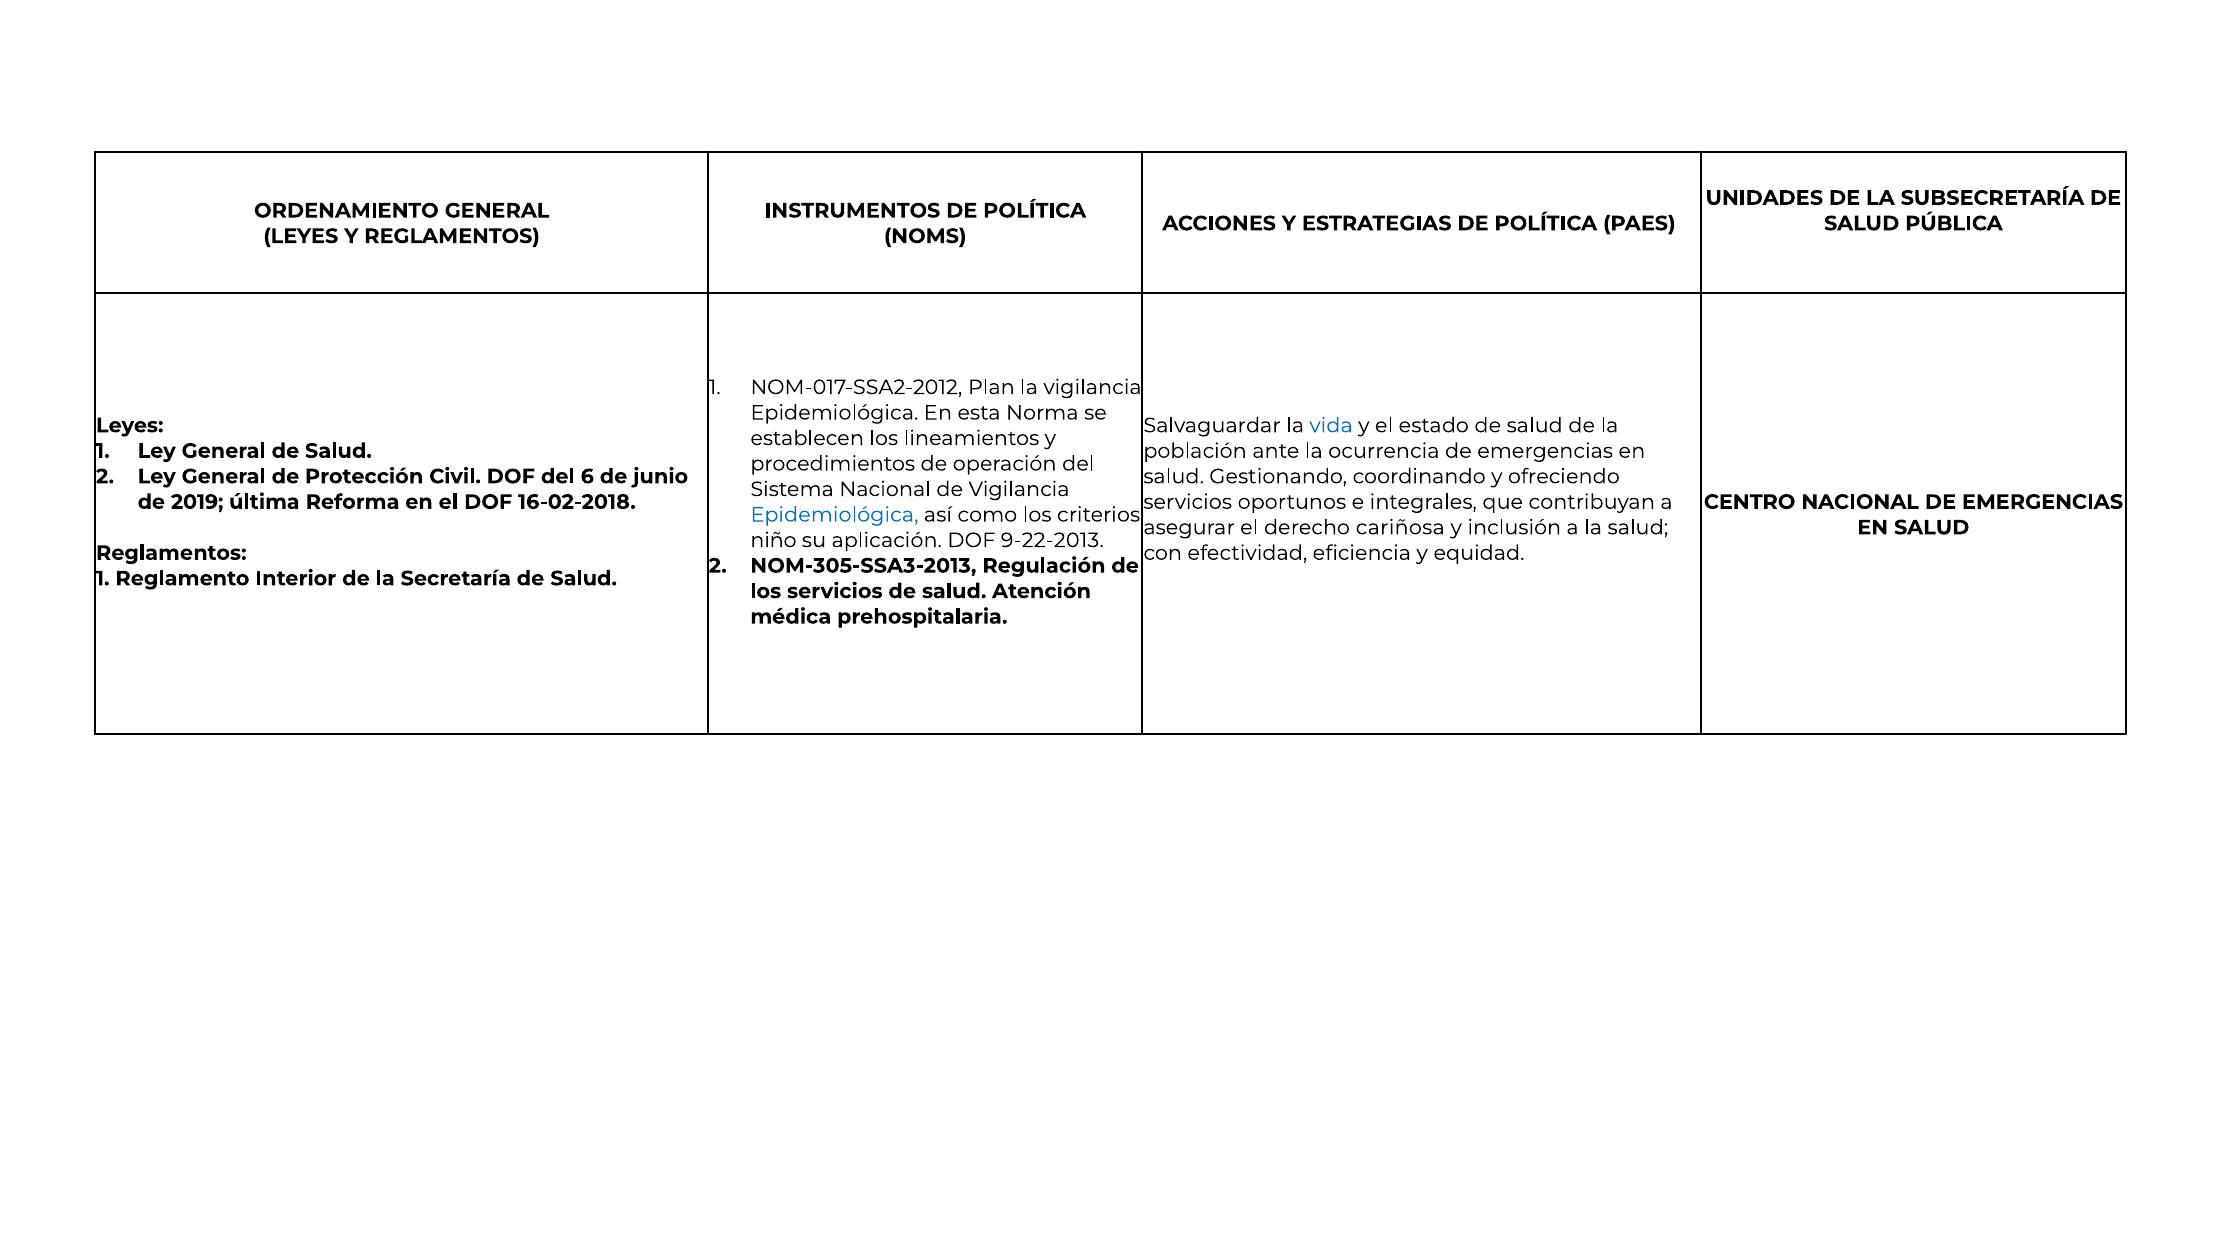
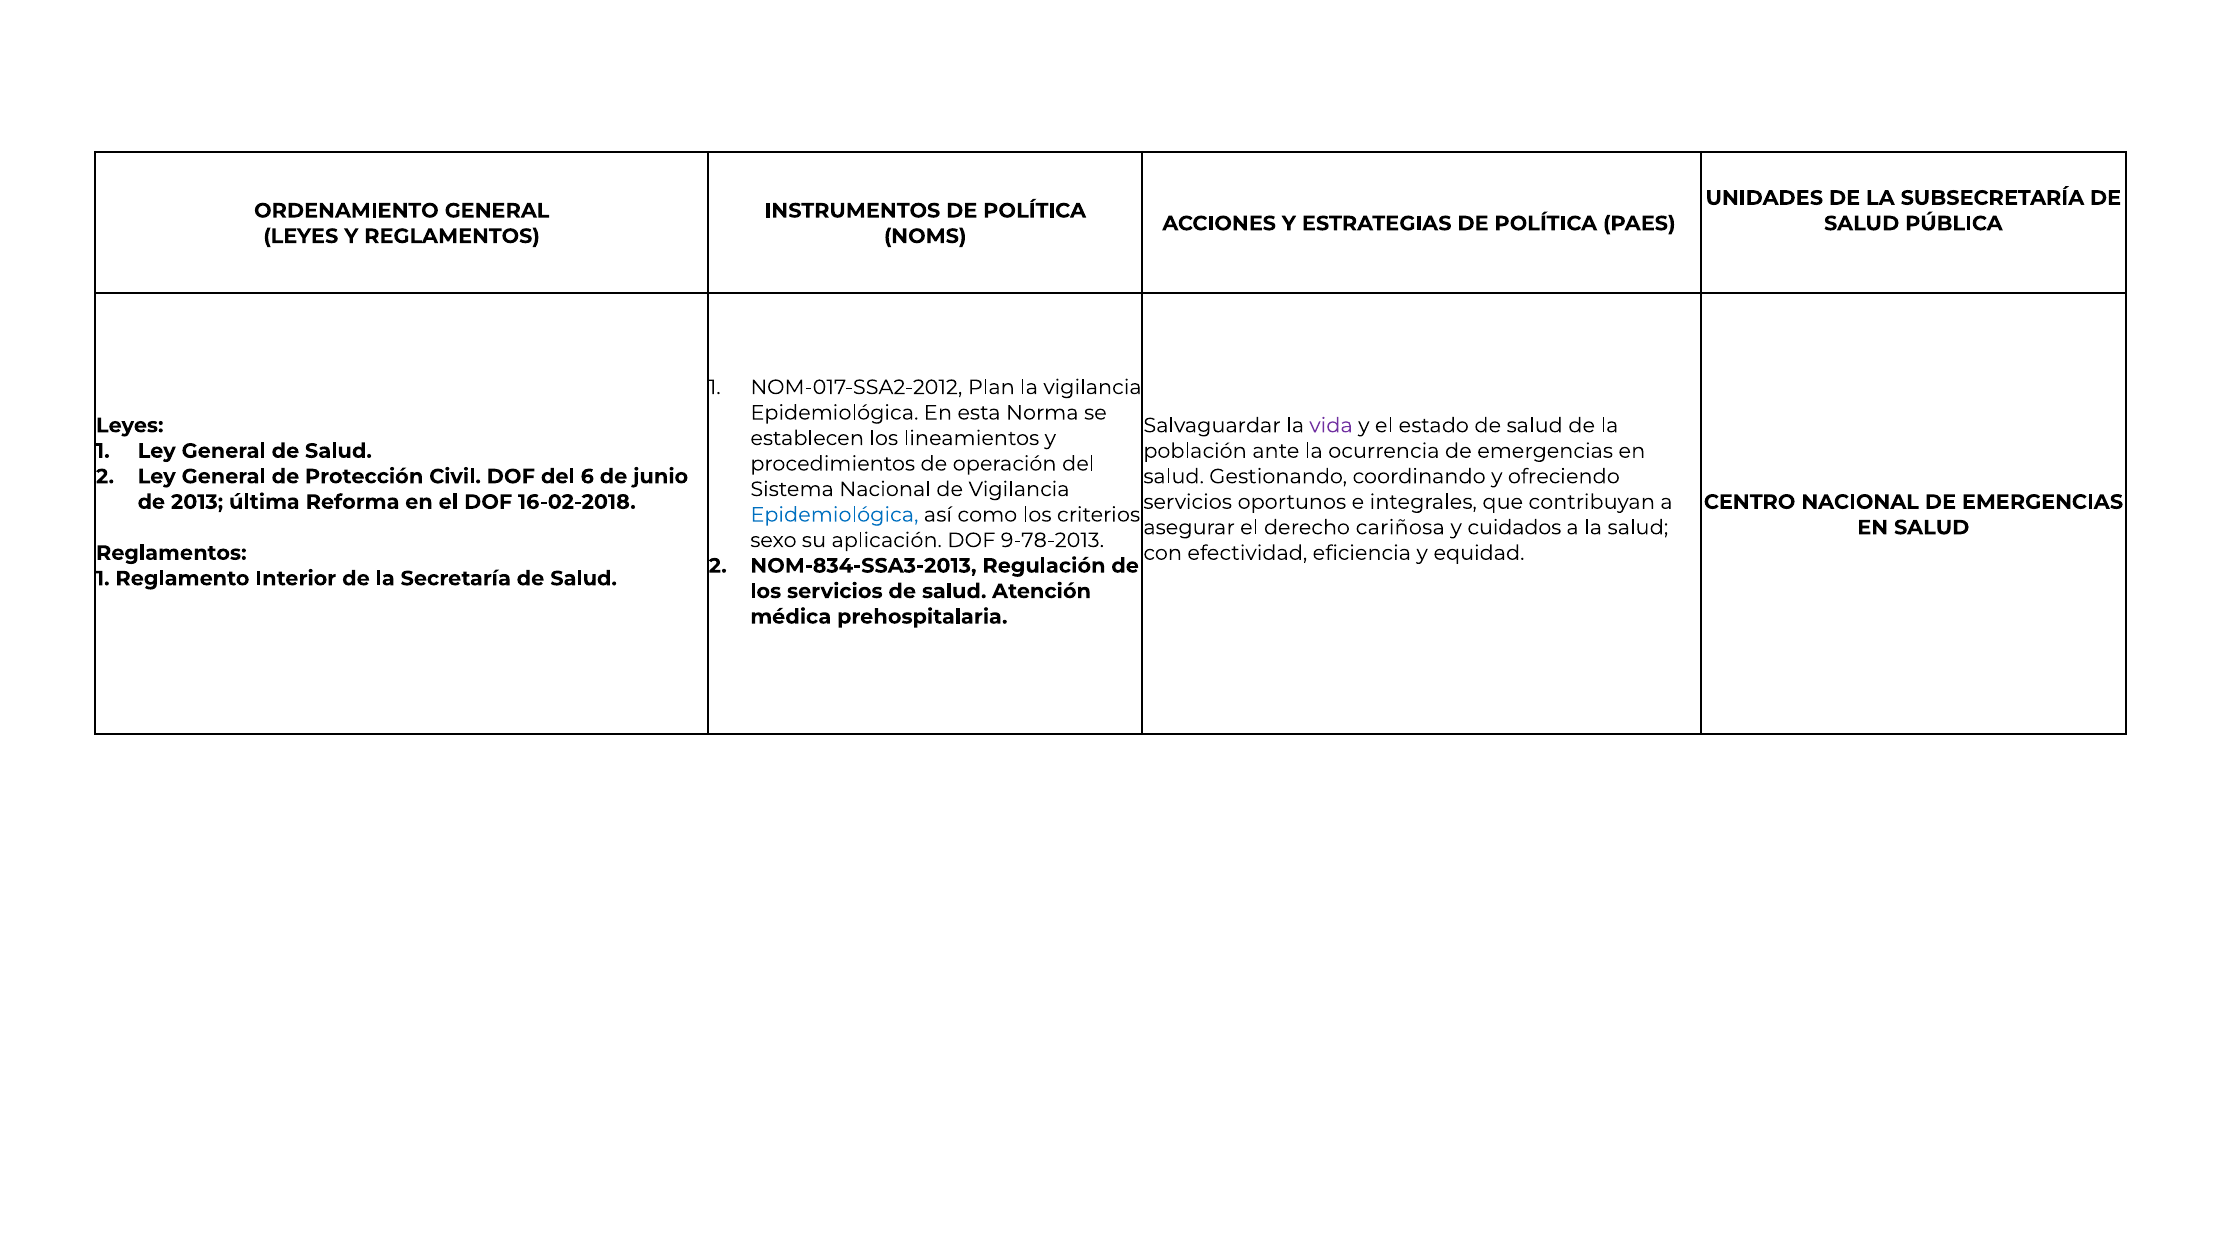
vida colour: blue -> purple
2019: 2019 -> 2013
inclusión: inclusión -> cuidados
niño: niño -> sexo
9-22-2013: 9-22-2013 -> 9-78-2013
NOM-305-SSA3-2013: NOM-305-SSA3-2013 -> NOM-834-SSA3-2013
